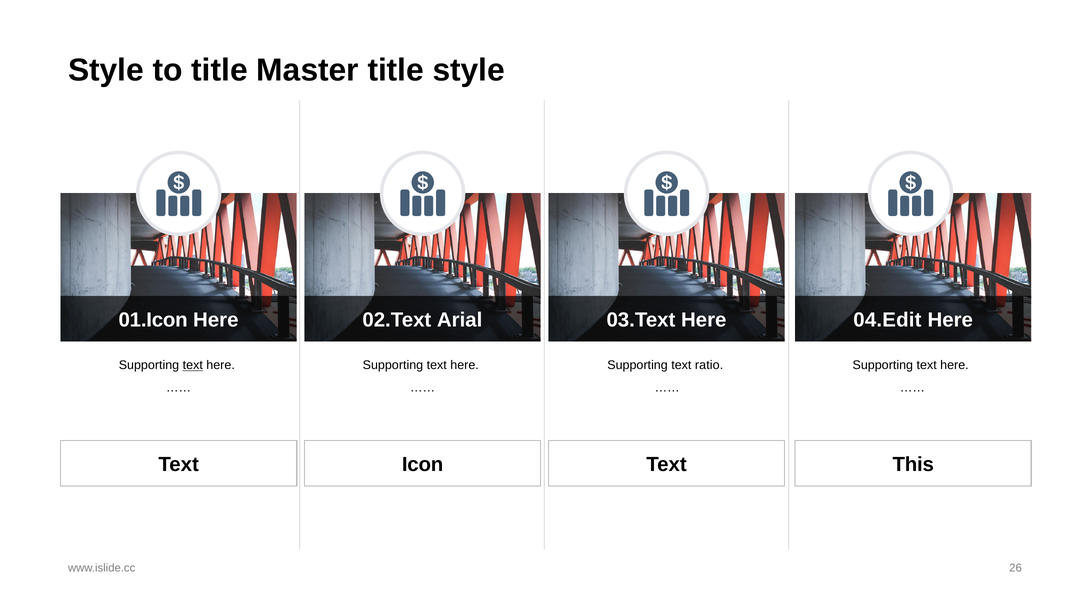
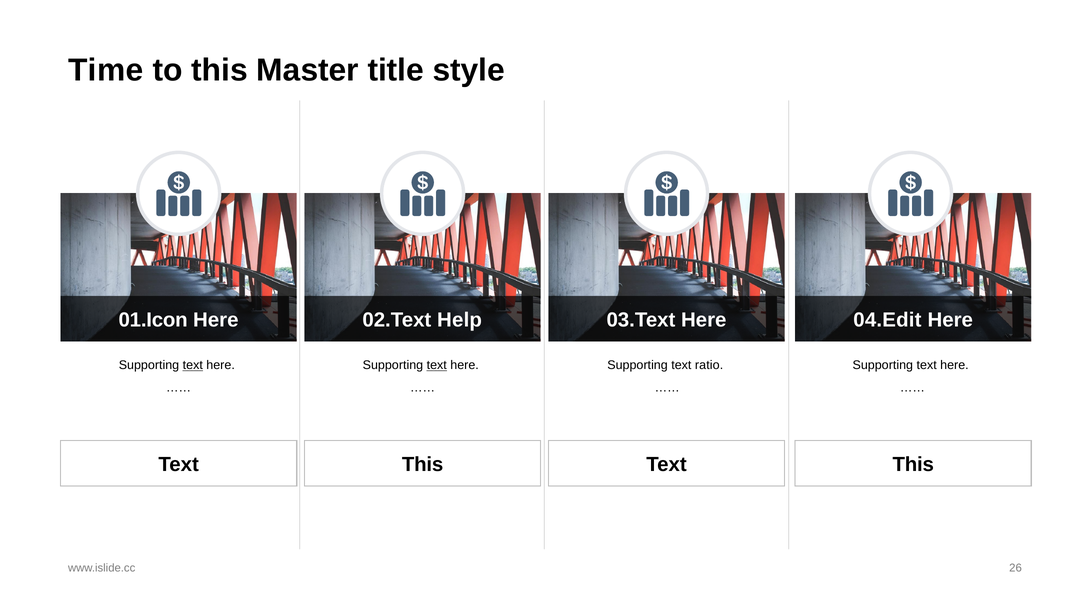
Style at (106, 70): Style -> Time
to title: title -> this
Arial: Arial -> Help
text at (437, 365) underline: none -> present
Icon at (423, 465): Icon -> This
